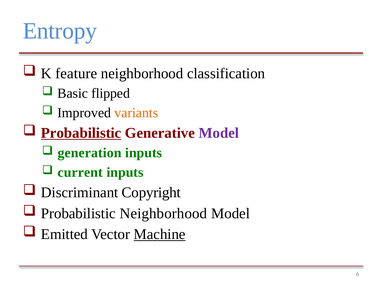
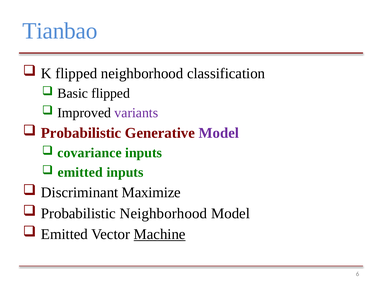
Entropy: Entropy -> Tianbao
K feature: feature -> flipped
variants colour: orange -> purple
Probabilistic at (81, 133) underline: present -> none
generation: generation -> covariance
current at (80, 172): current -> emitted
Copyright: Copyright -> Maximize
